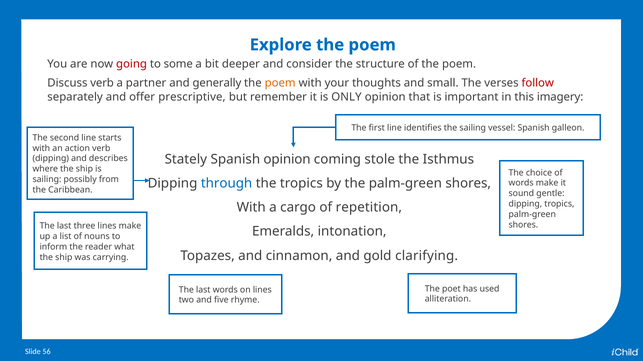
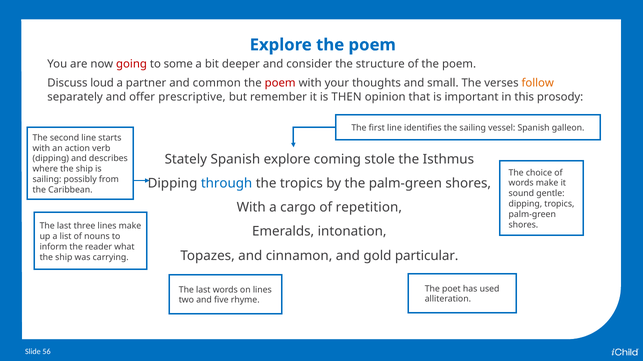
Discuss verb: verb -> loud
generally: generally -> common
poem at (280, 83) colour: orange -> red
follow colour: red -> orange
ONLY: ONLY -> THEN
imagery: imagery -> prosody
Spanish opinion: opinion -> explore
clarifying: clarifying -> particular
